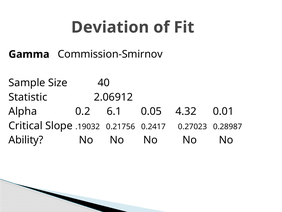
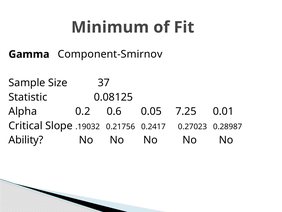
Deviation: Deviation -> Minimum
Commission-Smirnov: Commission-Smirnov -> Component-Smirnov
40: 40 -> 37
2.06912: 2.06912 -> 0.08125
6.1: 6.1 -> 0.6
4.32: 4.32 -> 7.25
